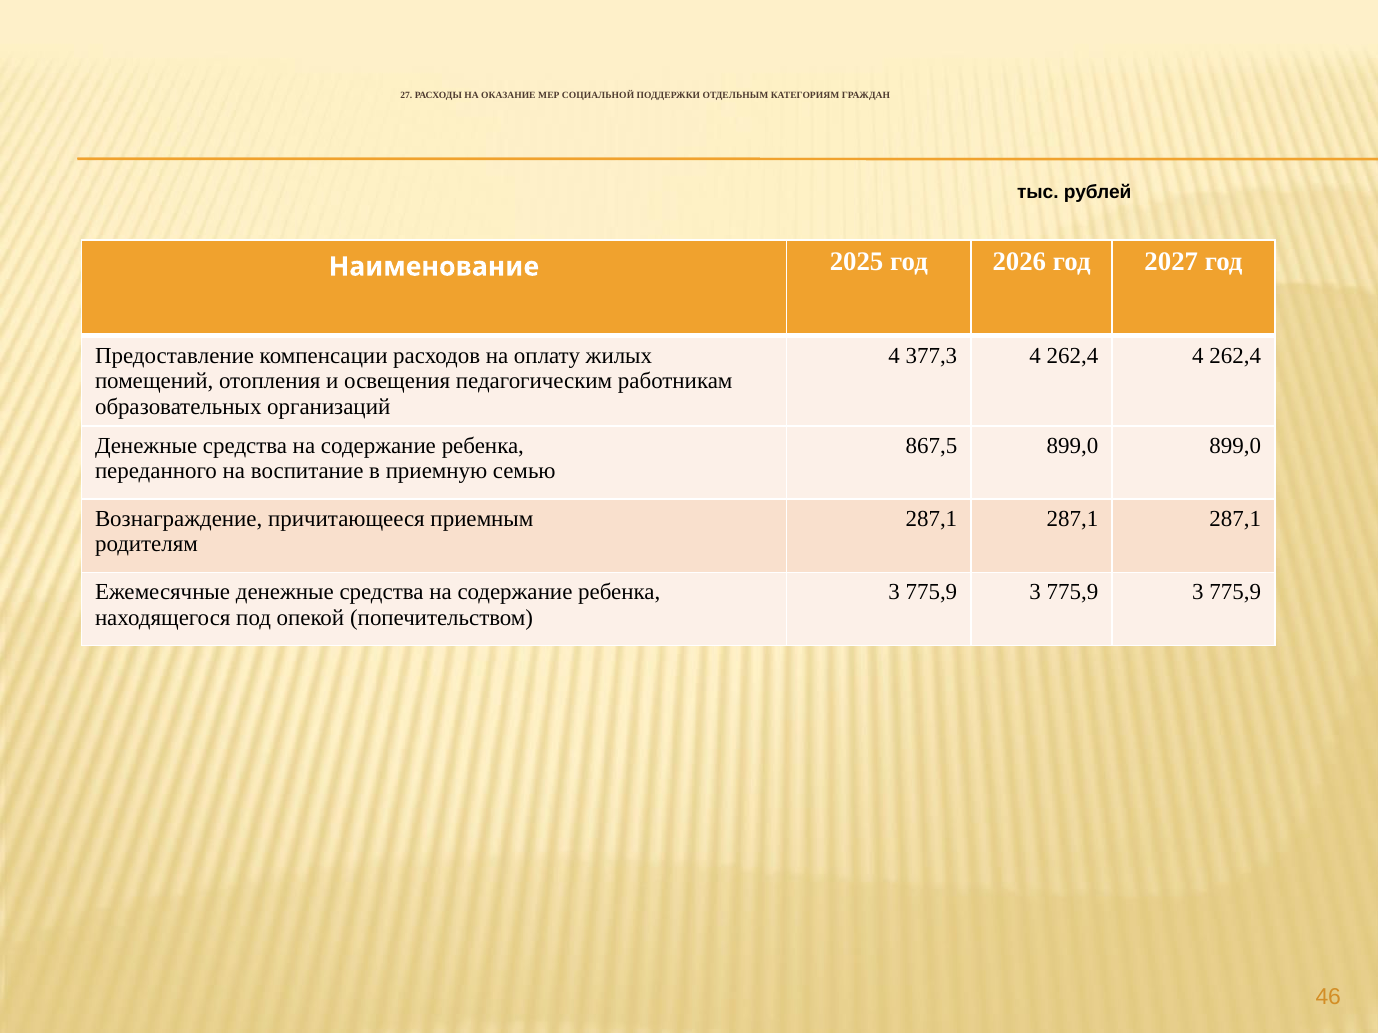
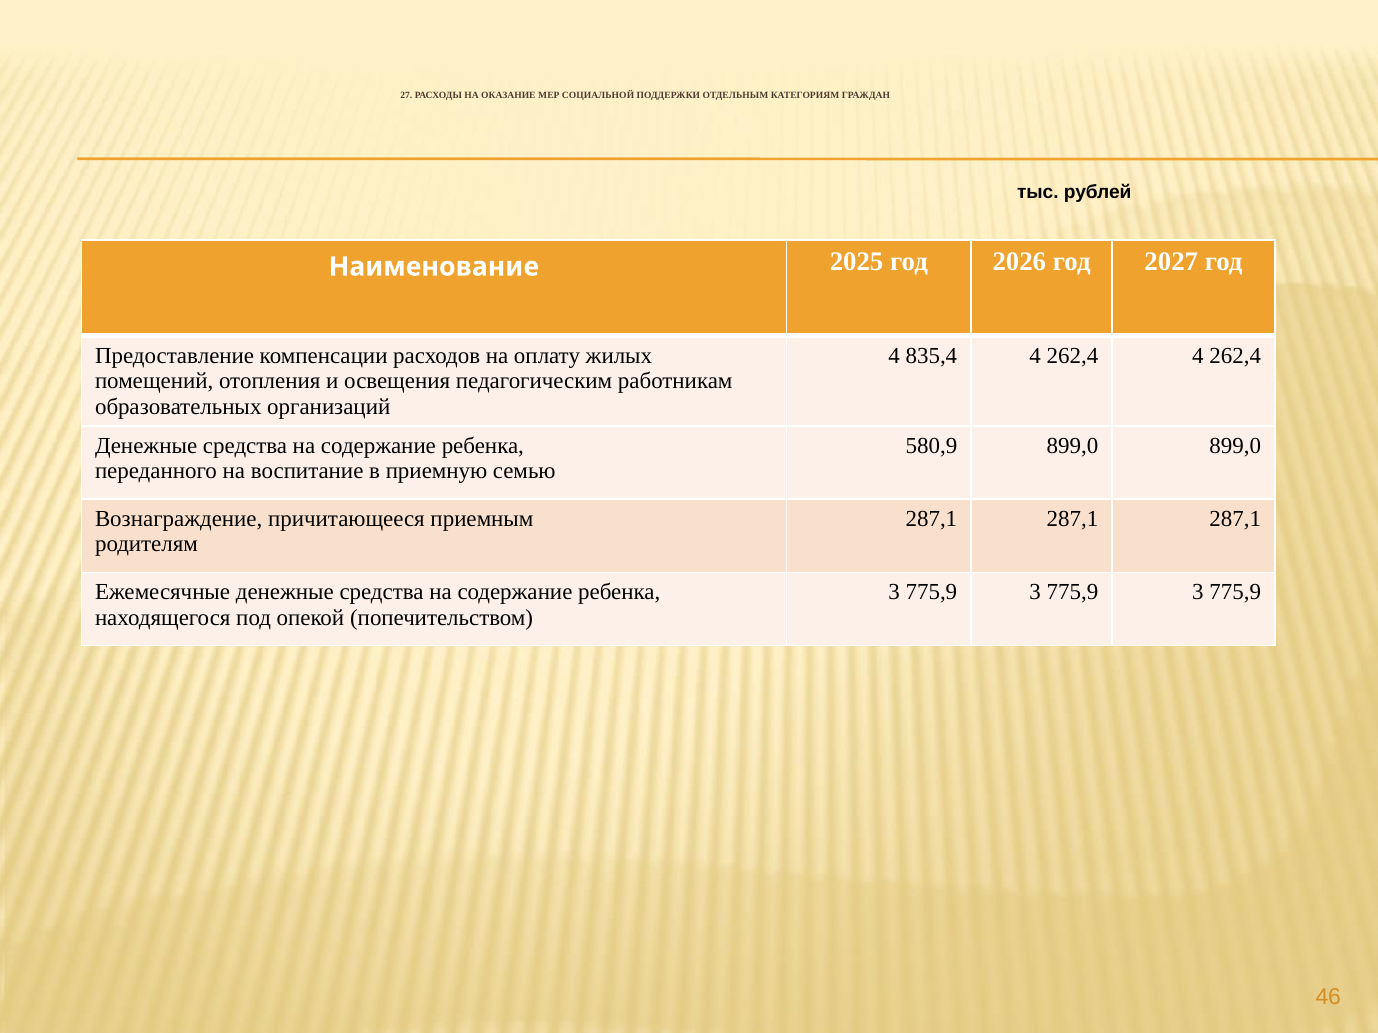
377,3: 377,3 -> 835,4
867,5: 867,5 -> 580,9
